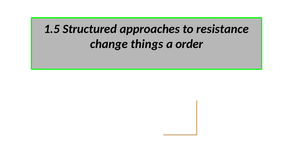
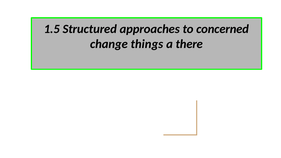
resistance: resistance -> concerned
order: order -> there
